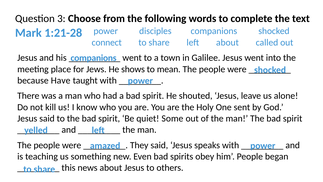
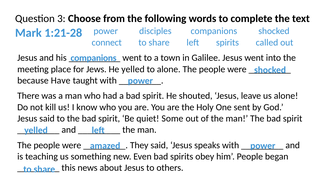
left about: about -> spirits
He shows: shows -> yelled
to mean: mean -> alone
